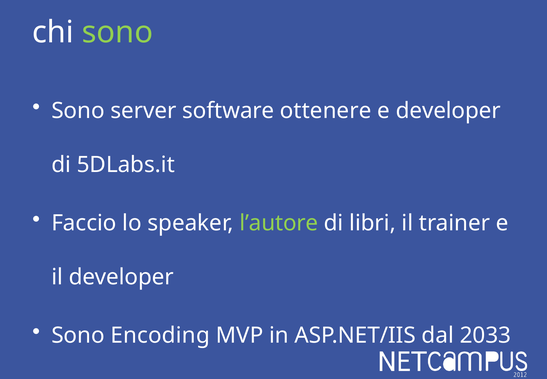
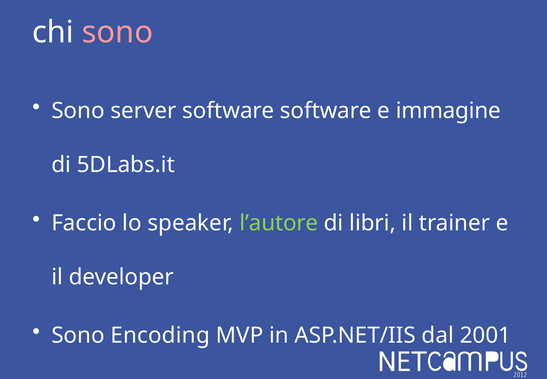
sono at (117, 32) colour: light green -> pink
software ottenere: ottenere -> software
e developer: developer -> immagine
2033: 2033 -> 2001
